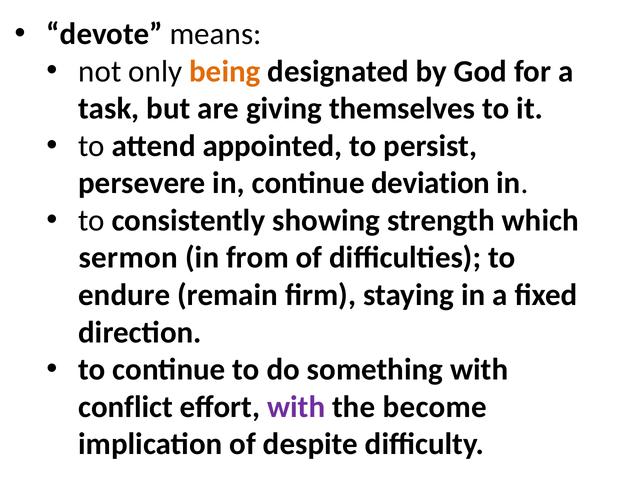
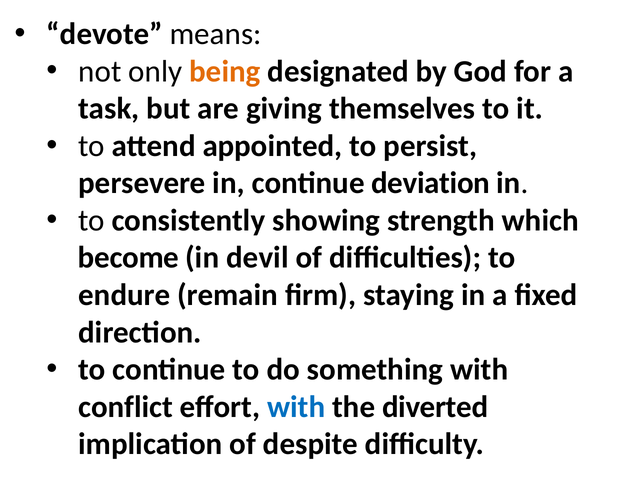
sermon: sermon -> become
from: from -> devil
with at (296, 406) colour: purple -> blue
become: become -> diverted
